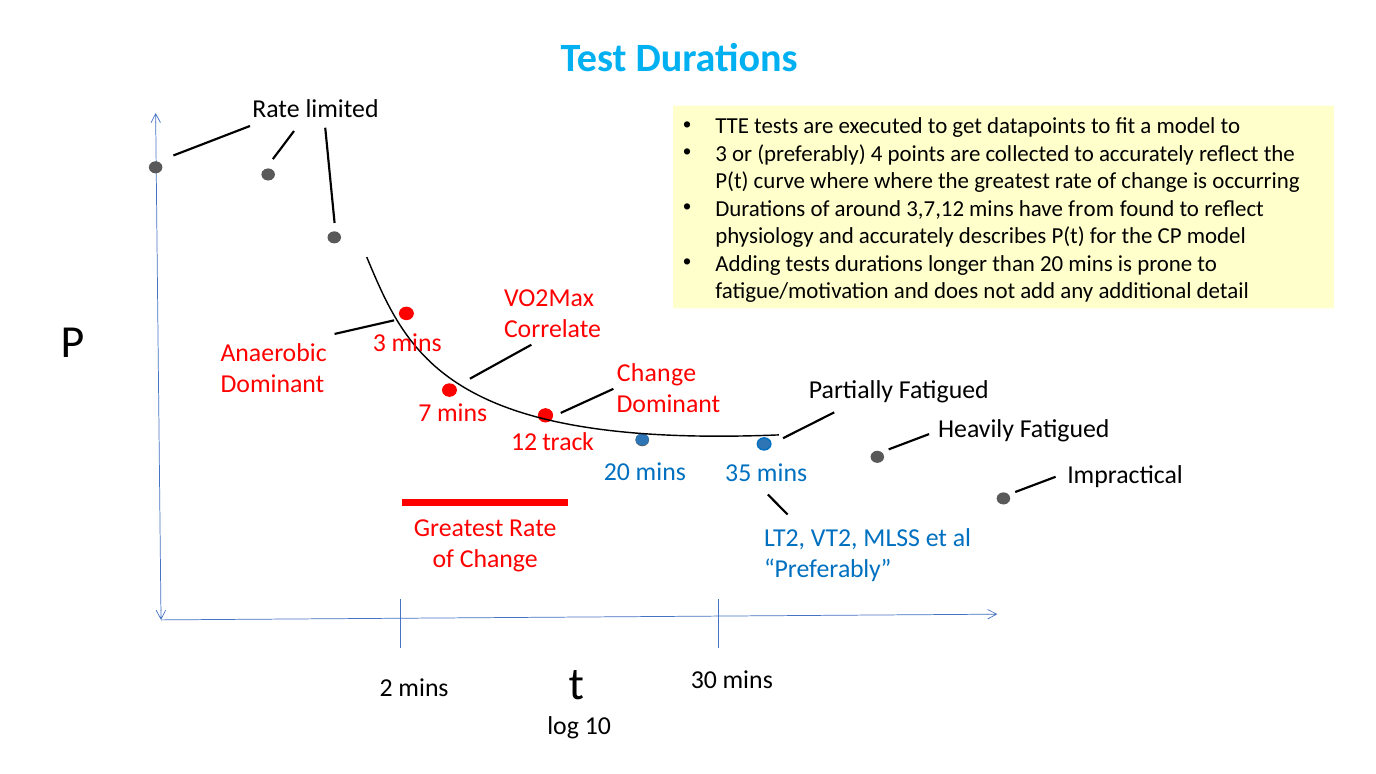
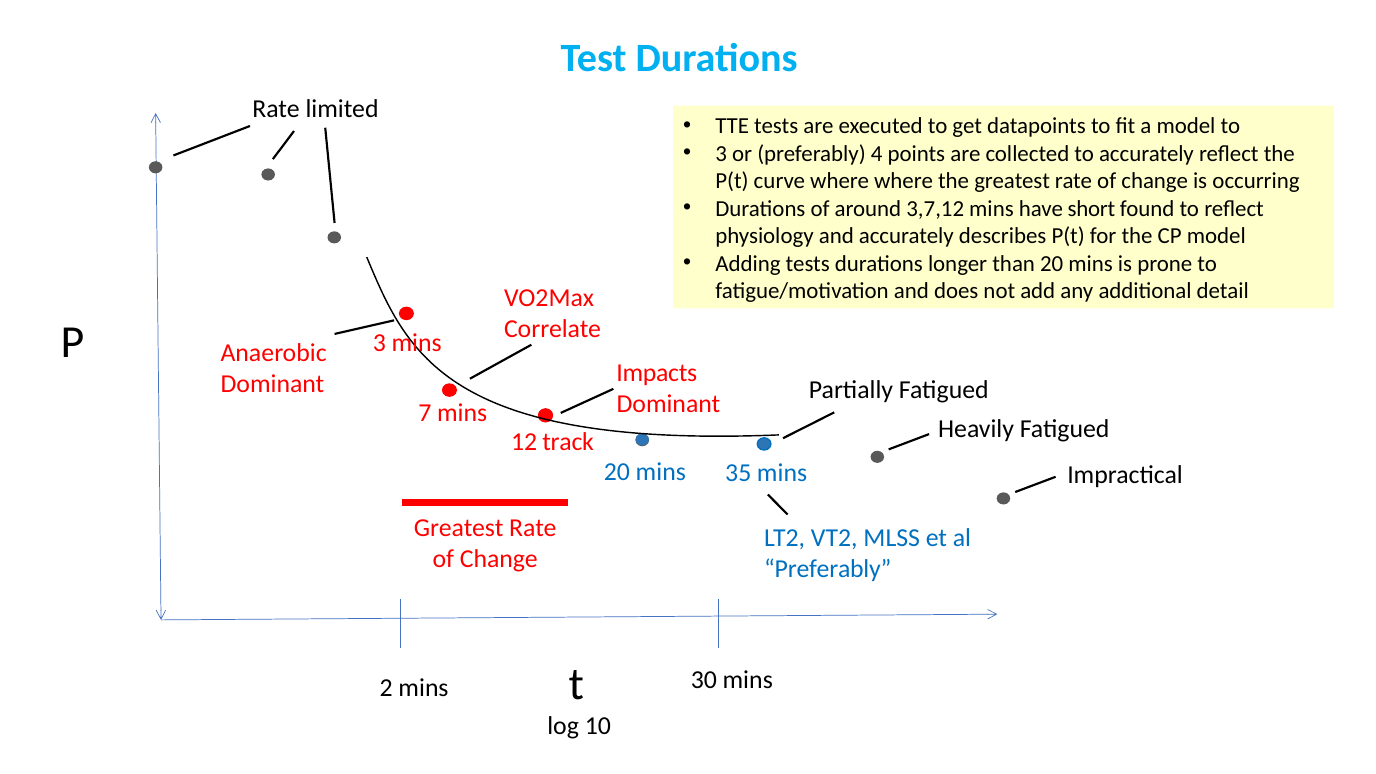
from: from -> short
Change at (657, 373): Change -> Impacts
